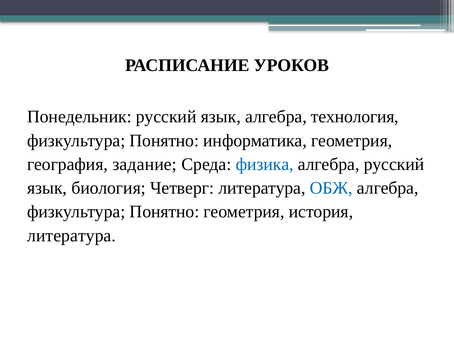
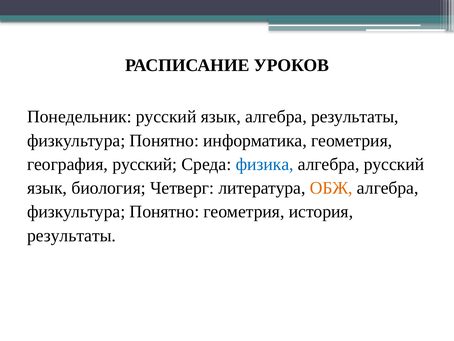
алгебра технология: технология -> результаты
география задание: задание -> русский
ОБЖ colour: blue -> orange
литература at (72, 235): литература -> результаты
